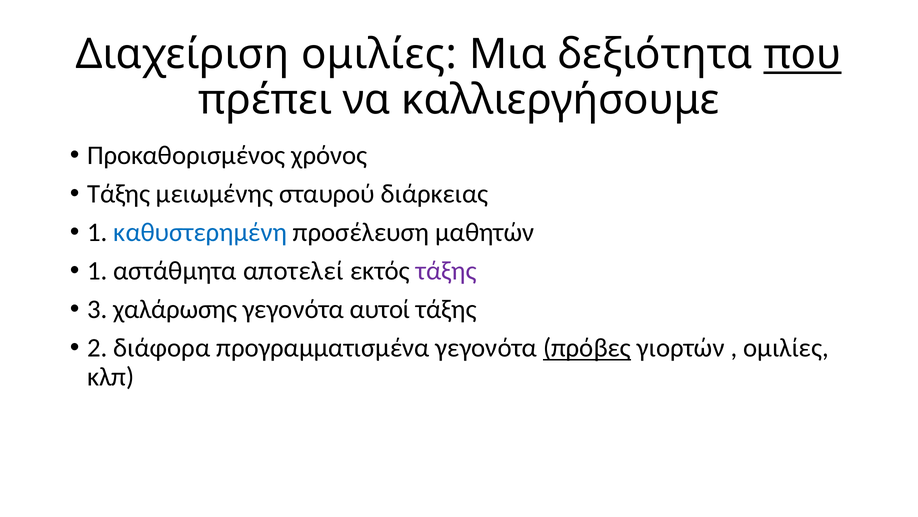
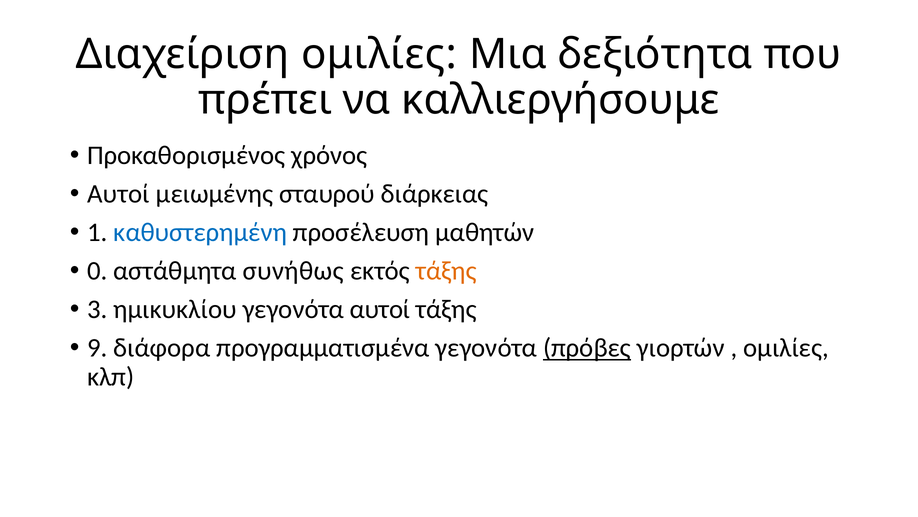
που underline: present -> none
Τάξης at (119, 194): Τάξης -> Αυτοί
1 at (97, 271): 1 -> 0
αποτελεί: αποτελεί -> συνήθως
τάξης at (446, 271) colour: purple -> orange
χαλάρωσης: χαλάρωσης -> ημικυκλίου
2: 2 -> 9
